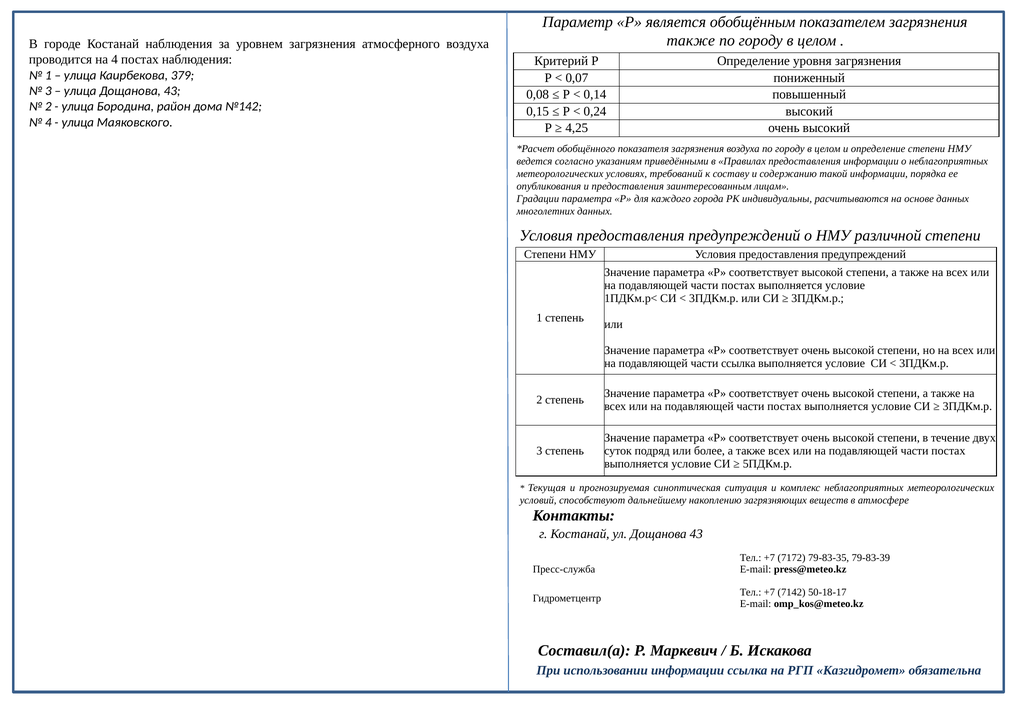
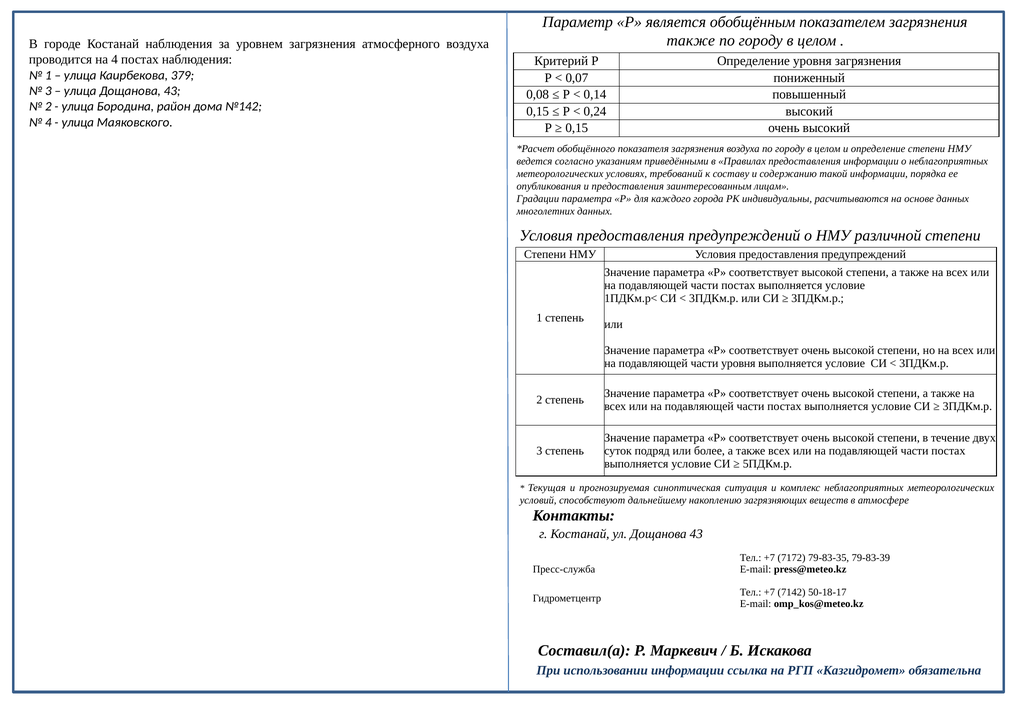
4,25 at (577, 128): 4,25 -> 0,15
части ссылка: ссылка -> уровня
